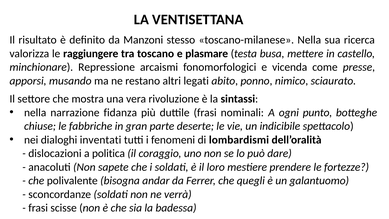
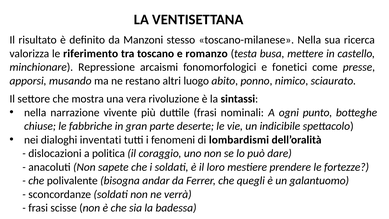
raggiungere: raggiungere -> riferimento
plasmare: plasmare -> romanzo
vicenda: vicenda -> fonetici
legati: legati -> luogo
fidanza: fidanza -> vivente
